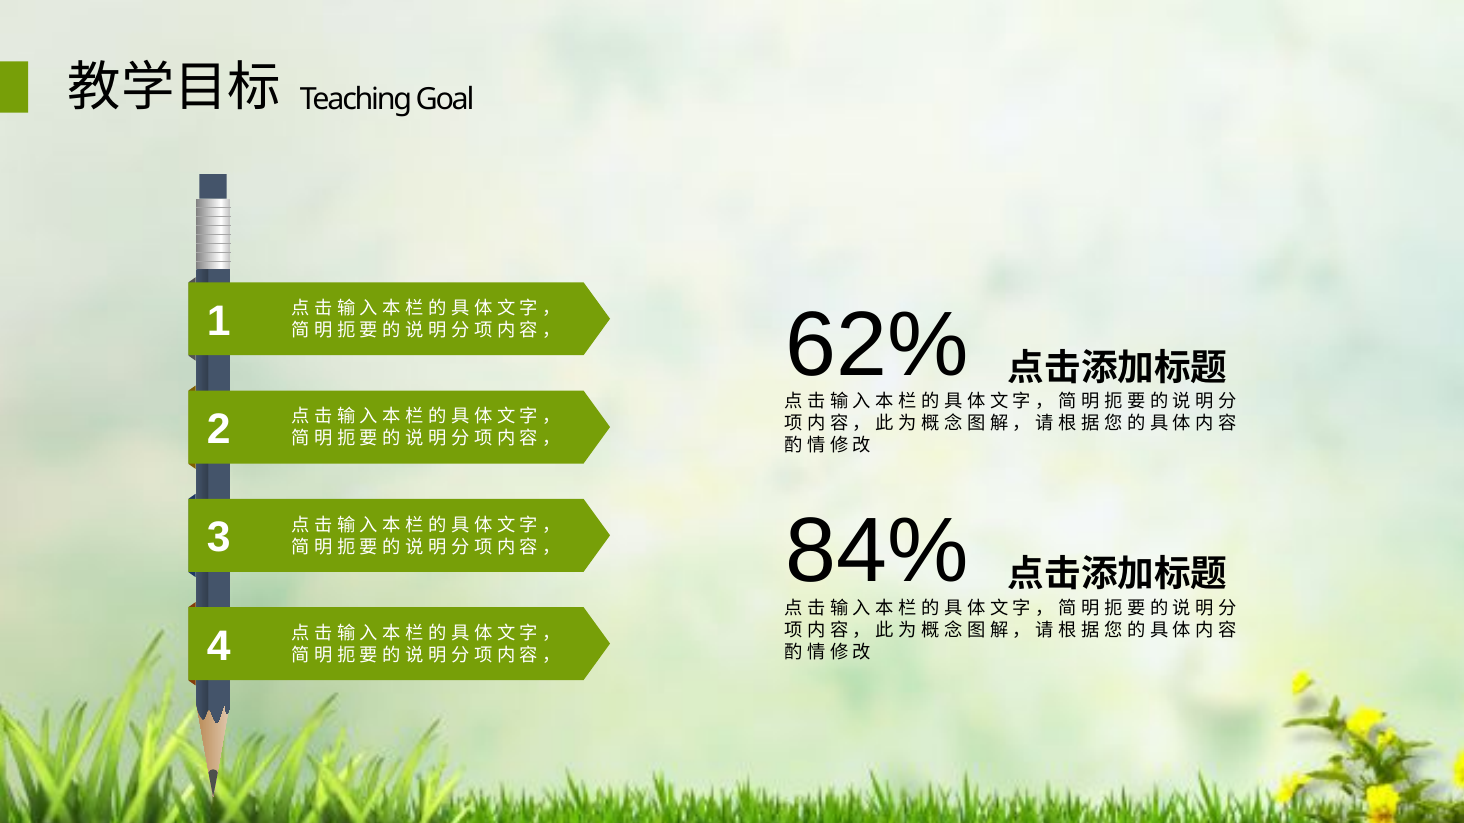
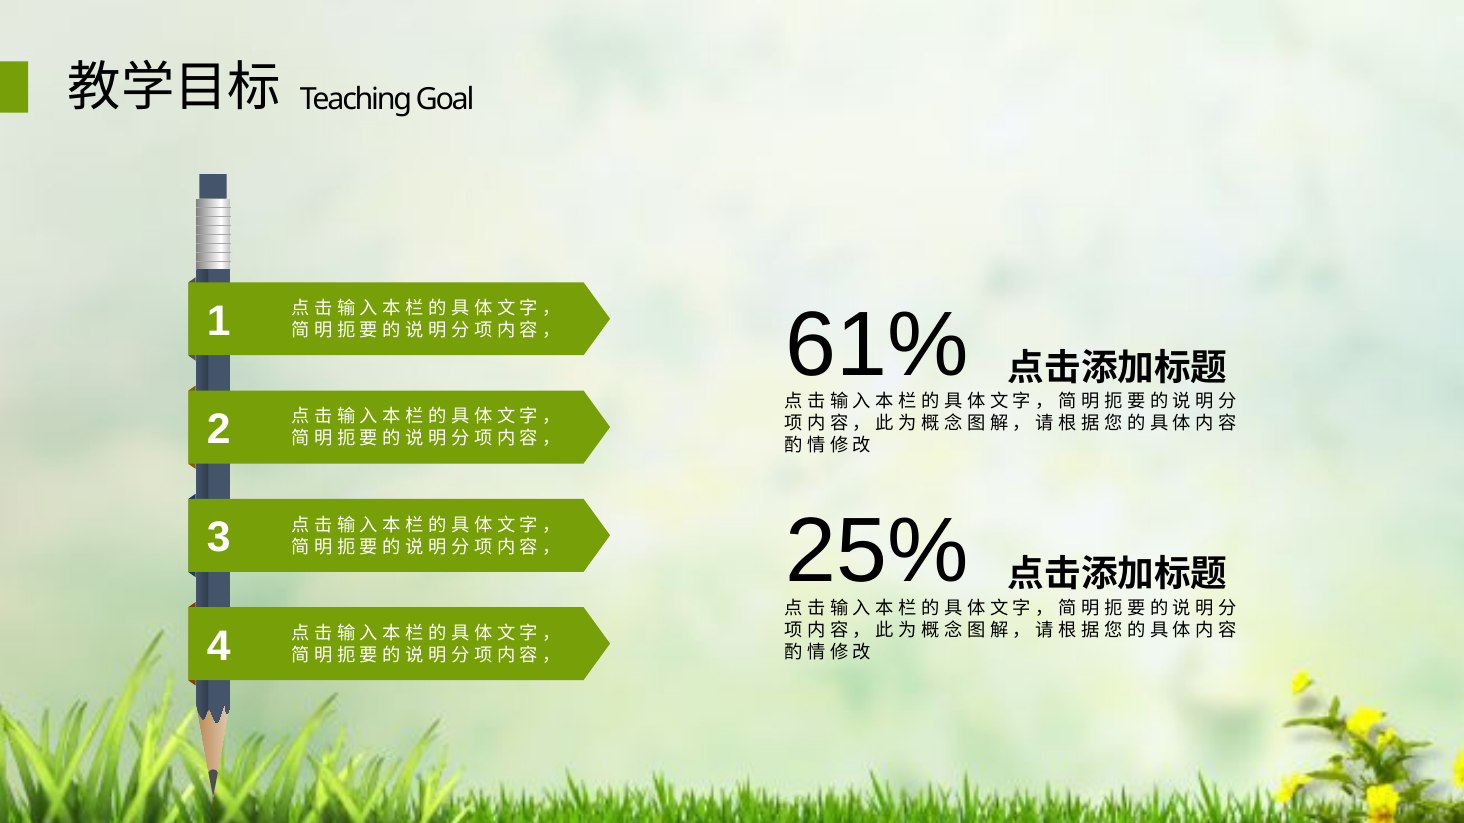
62%: 62% -> 61%
84%: 84% -> 25%
